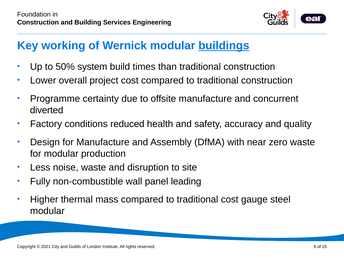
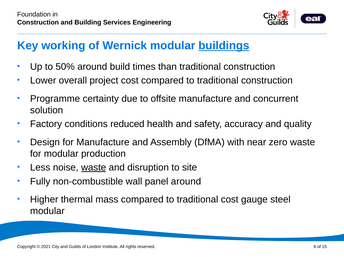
50% system: system -> around
diverted: diverted -> solution
waste at (94, 168) underline: none -> present
panel leading: leading -> around
